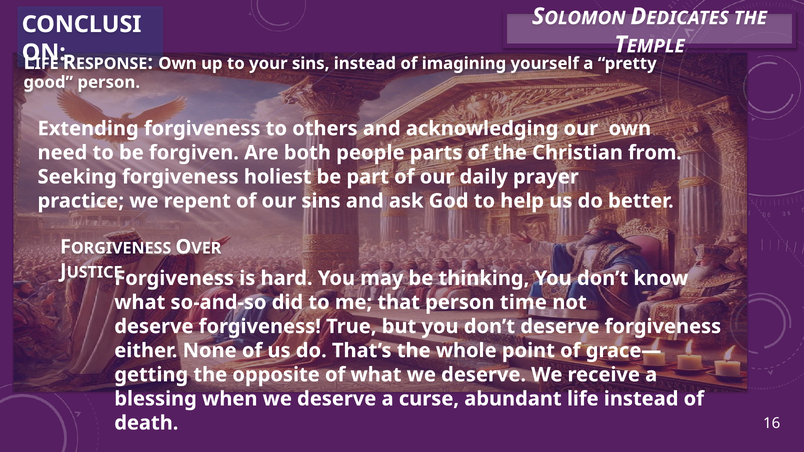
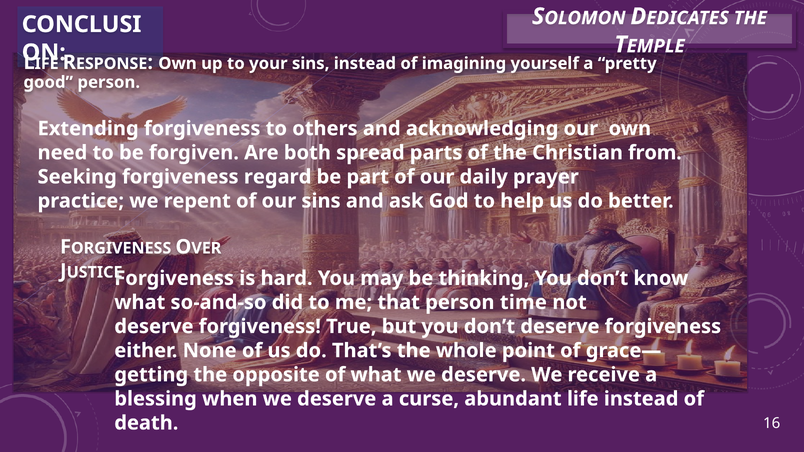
people: people -> spread
holiest: holiest -> regard
